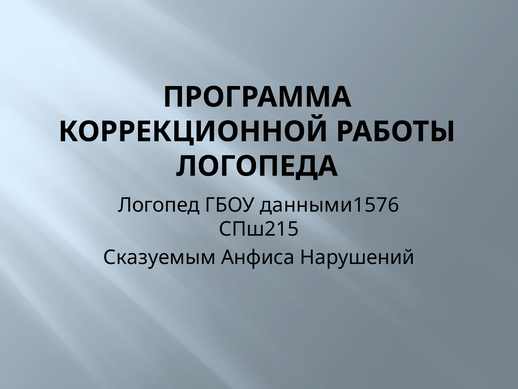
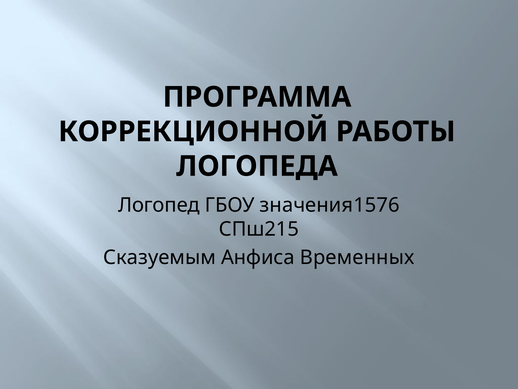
данными1576: данными1576 -> значения1576
Нарушений: Нарушений -> Временных
